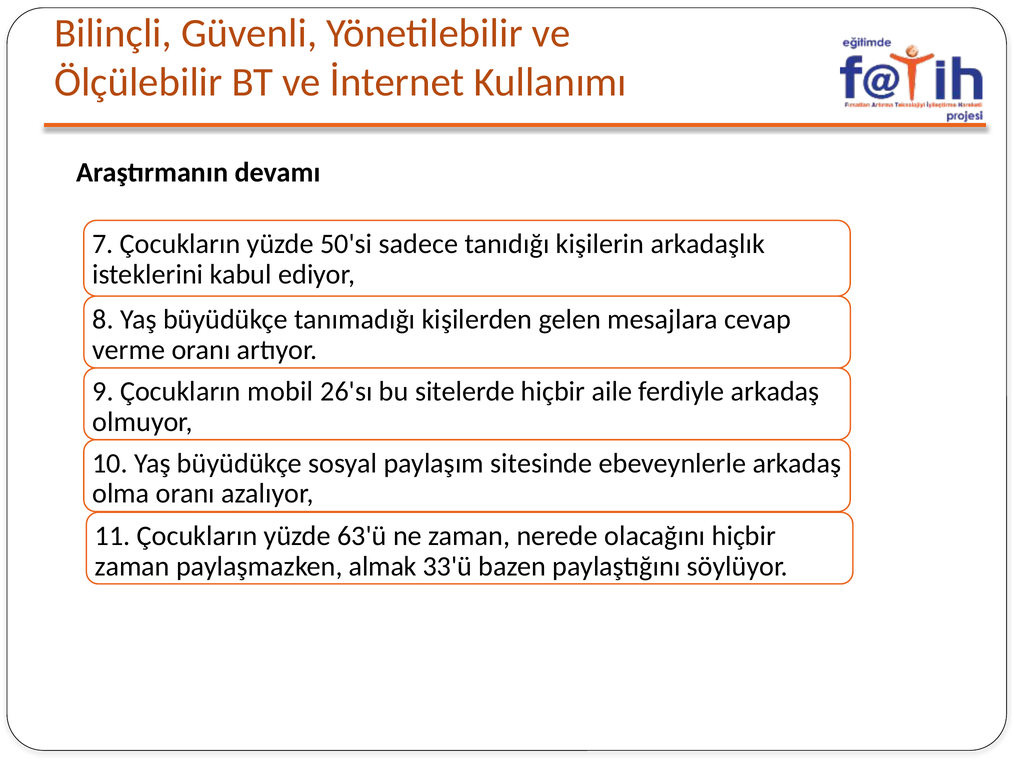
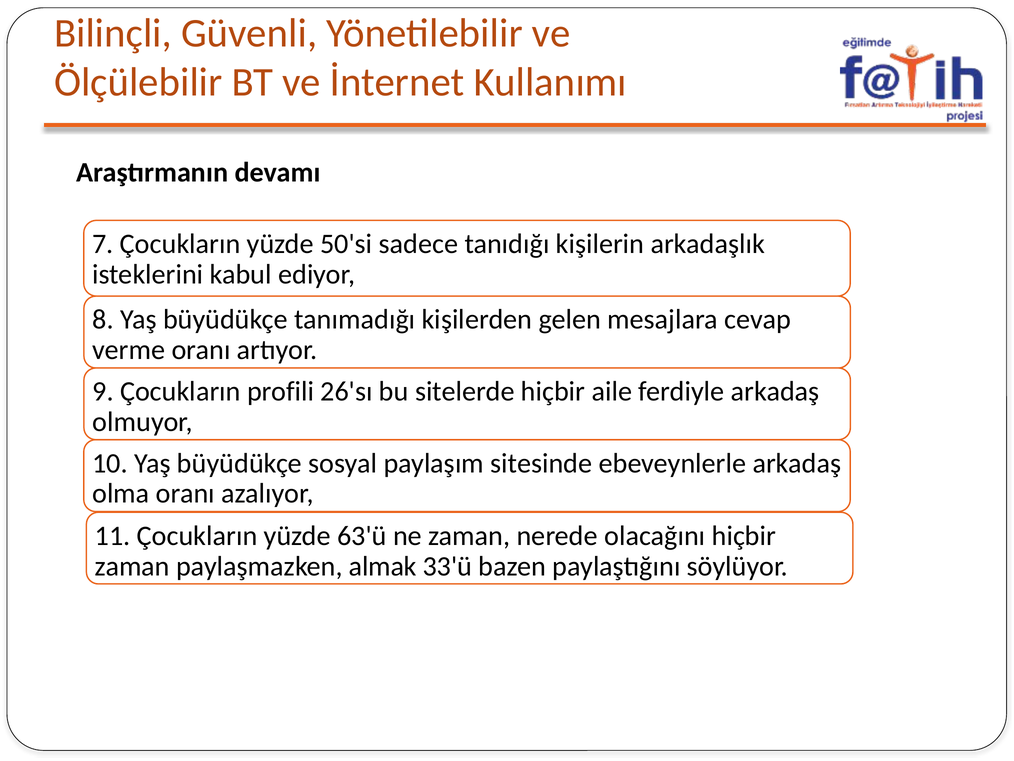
mobil: mobil -> profili
